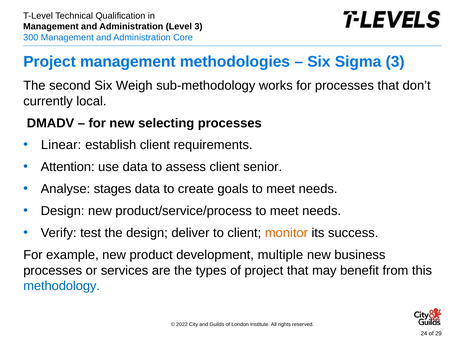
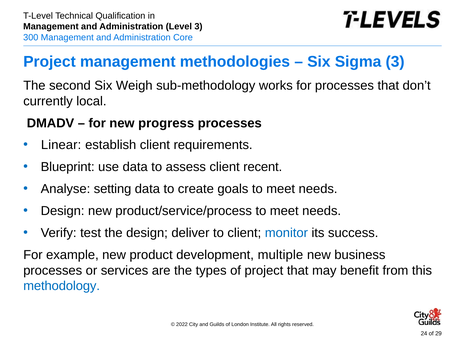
selecting: selecting -> progress
Attention: Attention -> Blueprint
senior: senior -> recent
stages: stages -> setting
monitor colour: orange -> blue
